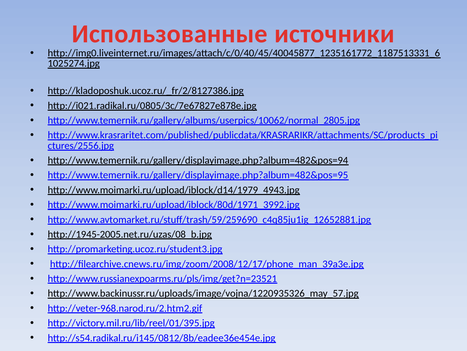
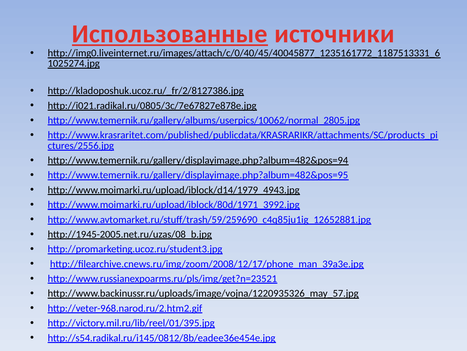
Использованные underline: none -> present
